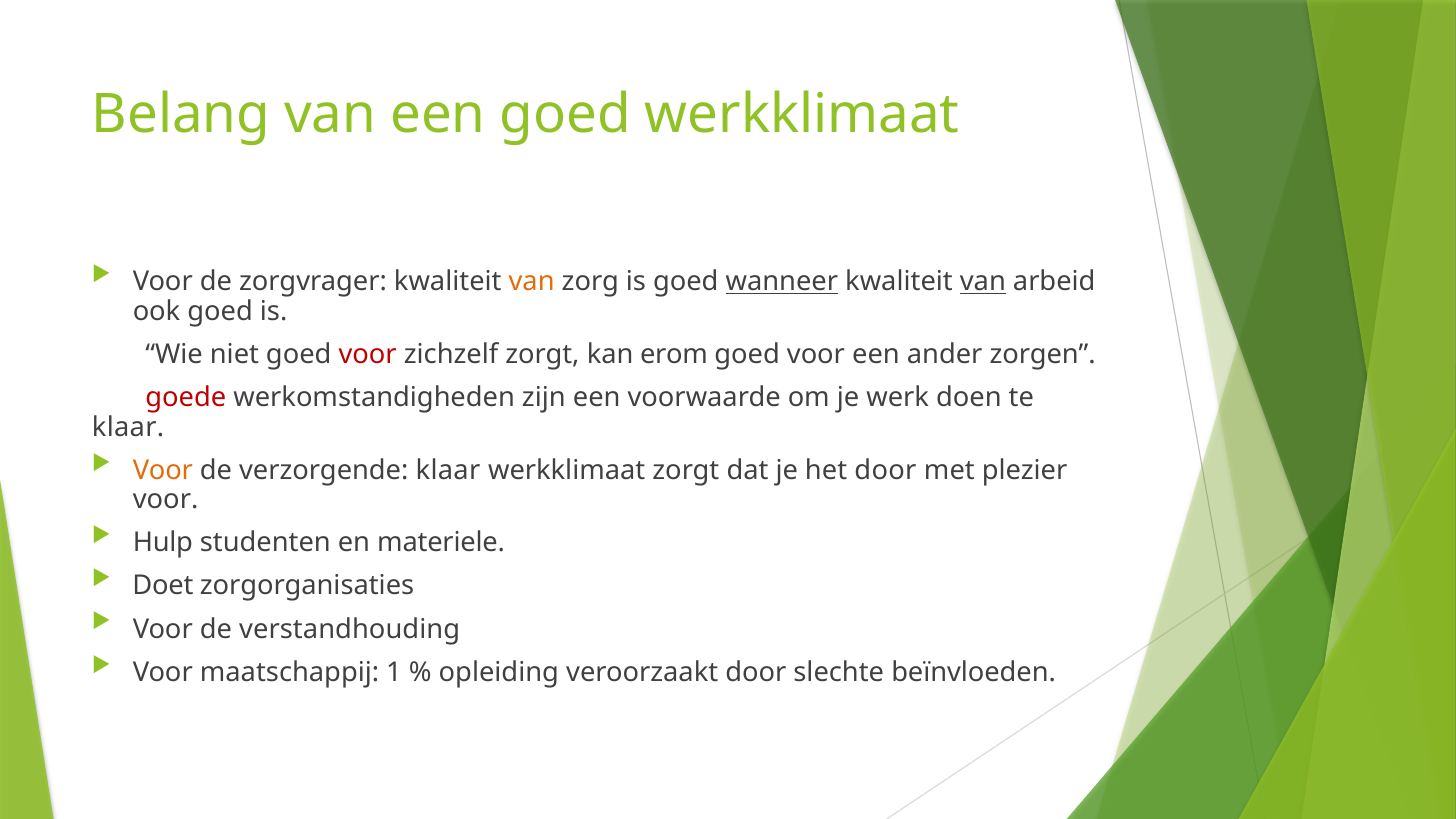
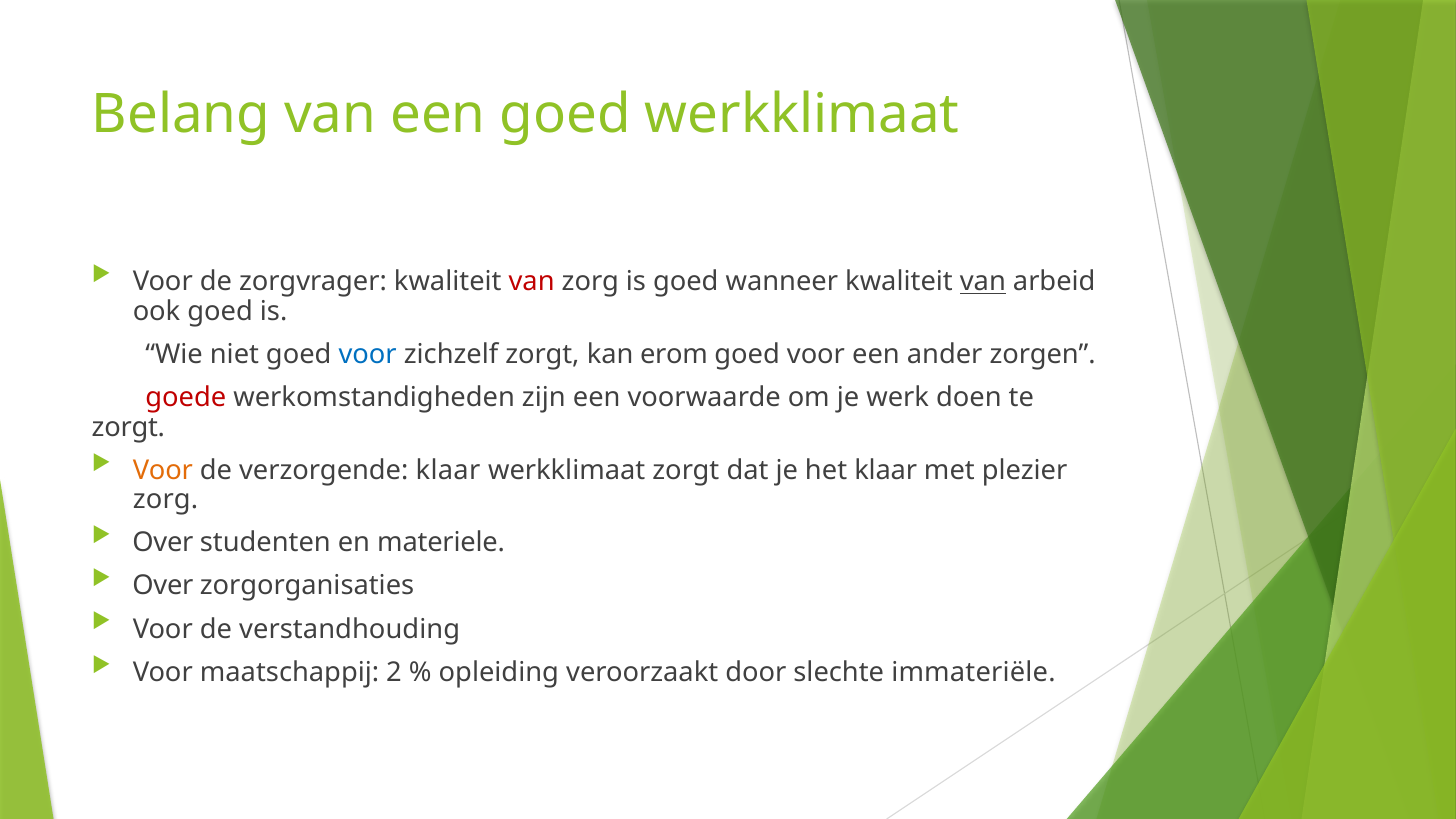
van at (532, 282) colour: orange -> red
wanneer underline: present -> none
voor at (368, 354) colour: red -> blue
klaar at (128, 427): klaar -> zorgt
het door: door -> klaar
voor at (166, 500): voor -> zorg
Hulp at (163, 543): Hulp -> Over
Doet at (163, 586): Doet -> Over
1: 1 -> 2
beïnvloeden: beïnvloeden -> immateriële
